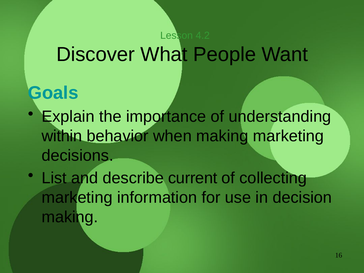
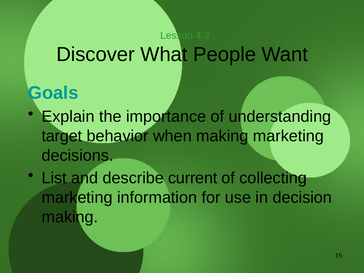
within: within -> target
